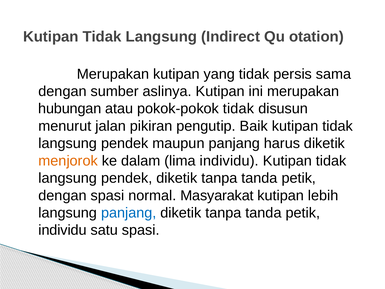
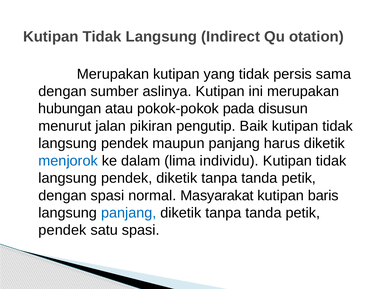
pokok-pokok tidak: tidak -> pada
menjorok colour: orange -> blue
lebih: lebih -> baris
individu at (63, 230): individu -> pendek
